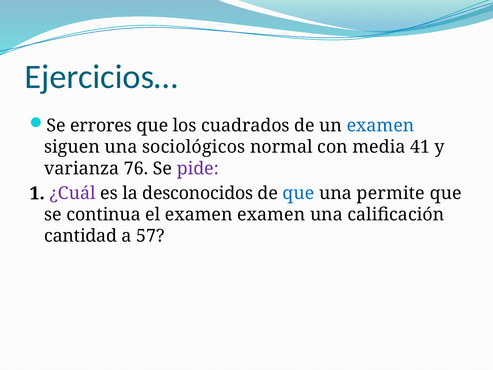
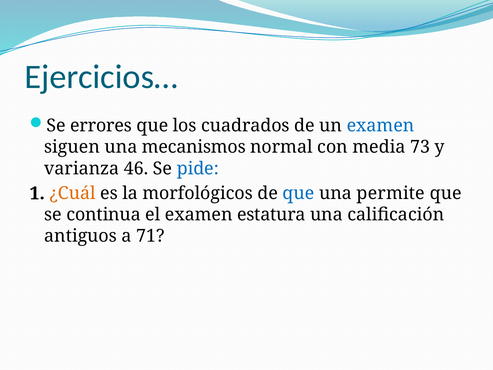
sociológicos: sociológicos -> mecanismos
41: 41 -> 73
76: 76 -> 46
pide colour: purple -> blue
¿Cuál colour: purple -> orange
desconocidos: desconocidos -> morfológicos
examen examen: examen -> estatura
cantidad: cantidad -> antiguos
57: 57 -> 71
